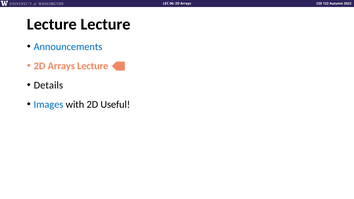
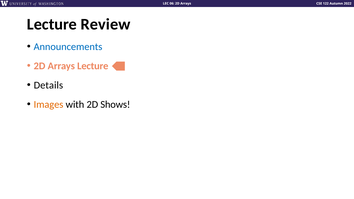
Lecture Lecture: Lecture -> Review
Images colour: blue -> orange
Useful: Useful -> Shows
